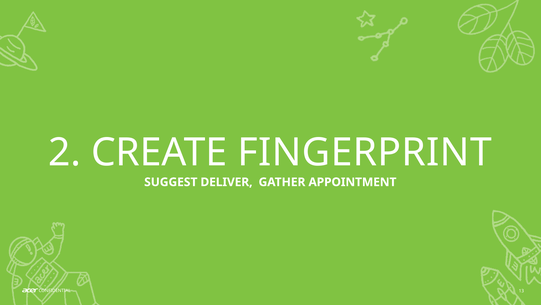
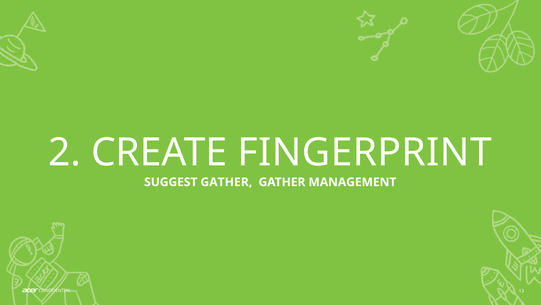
SUGGEST DELIVER: DELIVER -> GATHER
APPOINTMENT: APPOINTMENT -> MANAGEMENT
